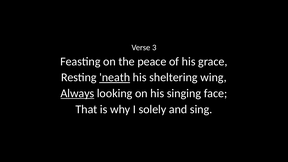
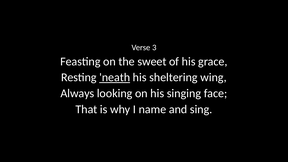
peace: peace -> sweet
Always underline: present -> none
solely: solely -> name
